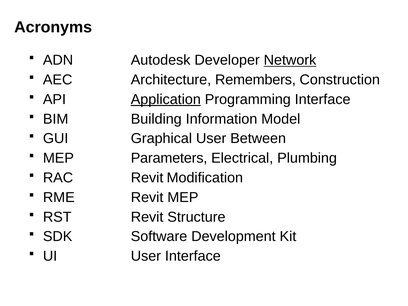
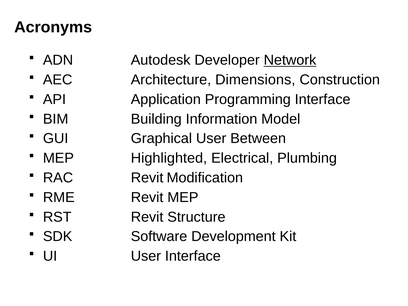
Remembers: Remembers -> Dimensions
Application underline: present -> none
Parameters: Parameters -> Highlighted
